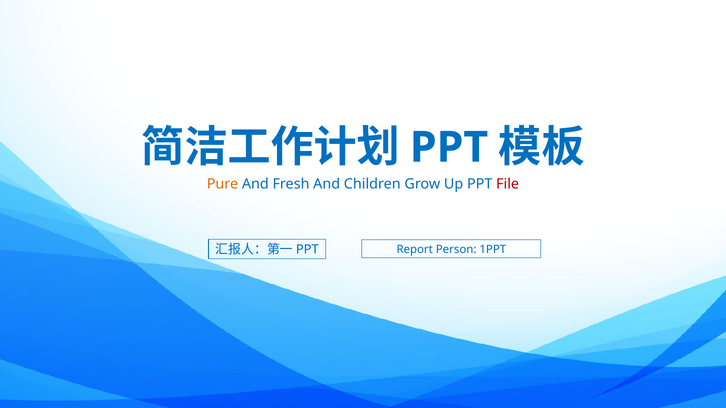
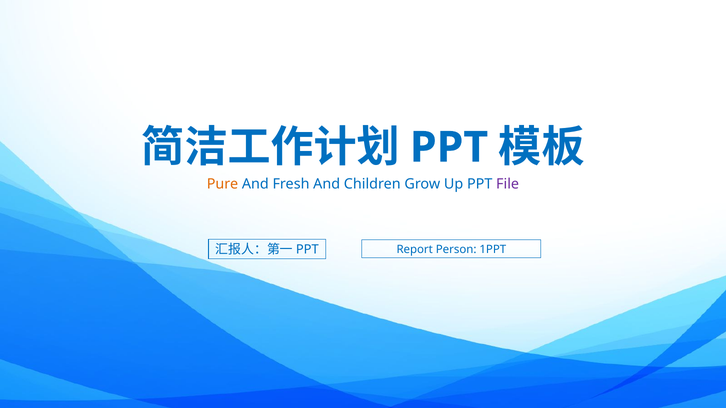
File colour: red -> purple
